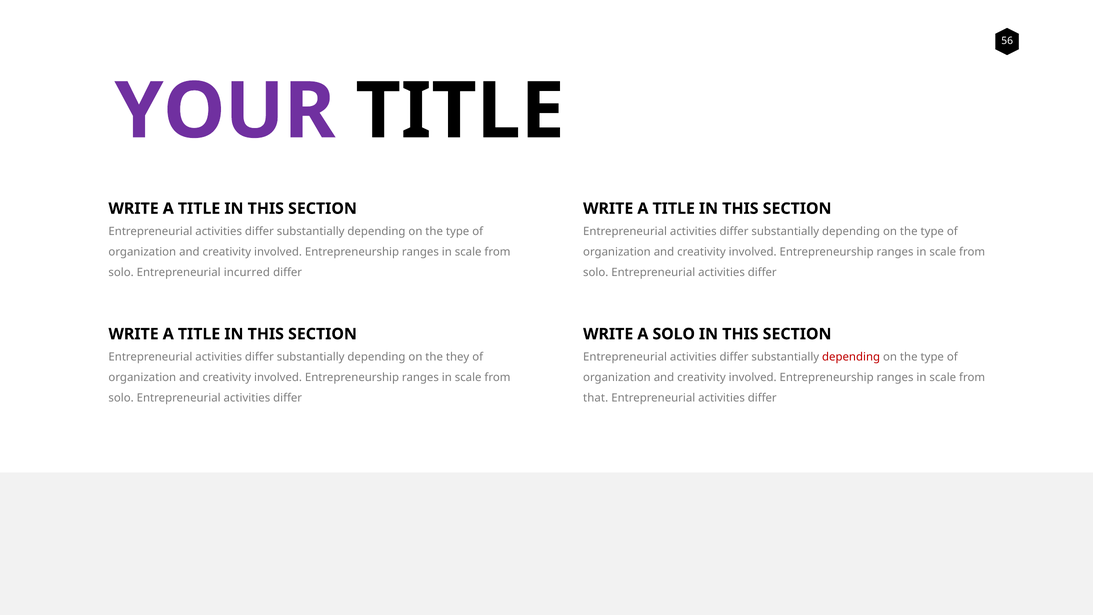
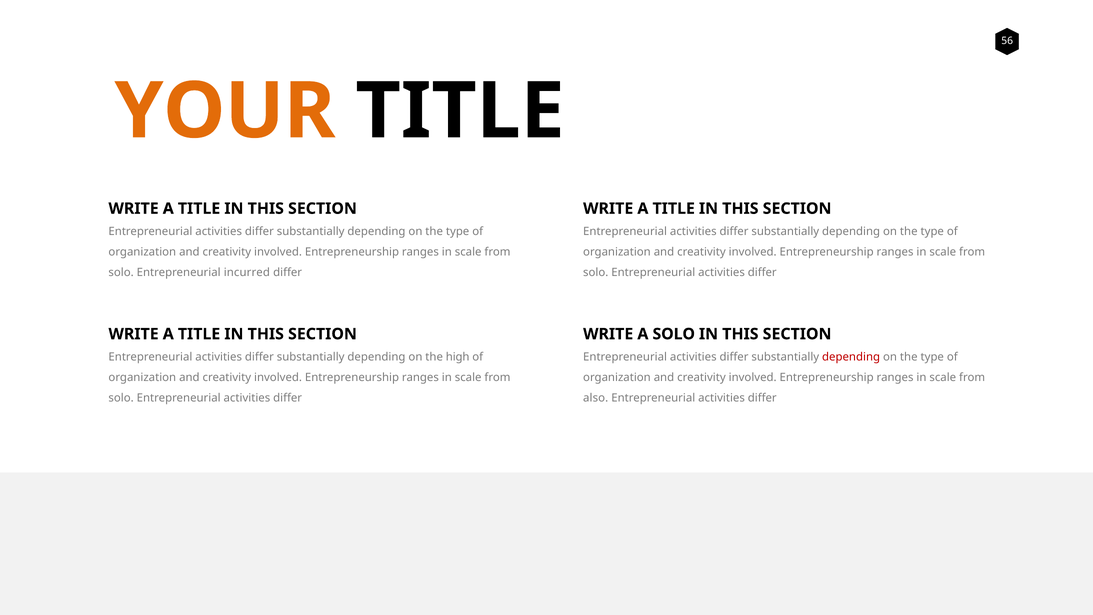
YOUR colour: purple -> orange
they: they -> high
that: that -> also
